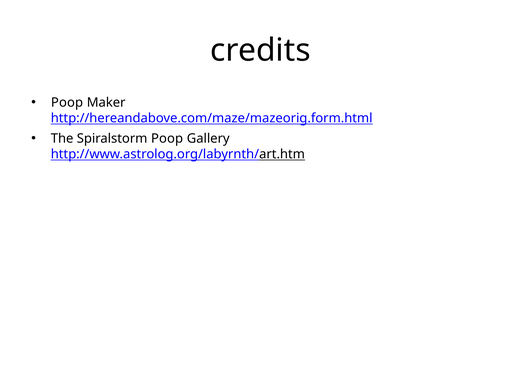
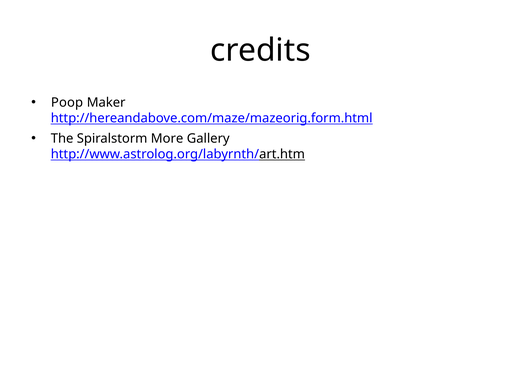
Spiralstorm Poop: Poop -> More
